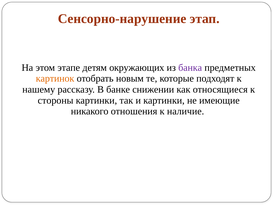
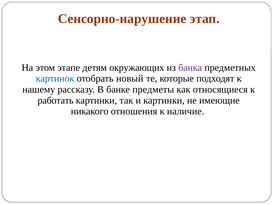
картинок colour: orange -> blue
новым: новым -> новый
снижении: снижении -> предметы
стороны: стороны -> работать
